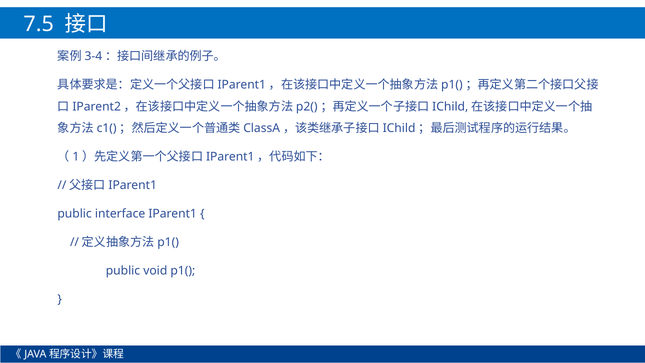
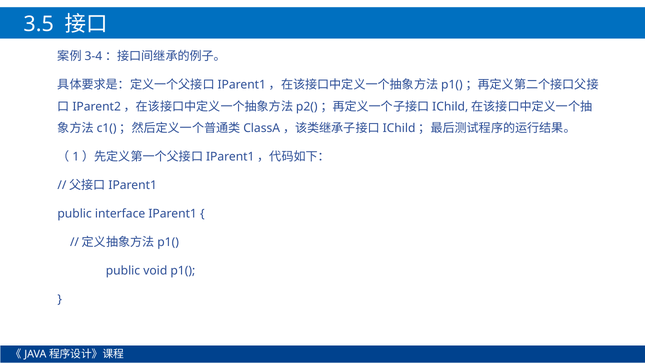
7.5: 7.5 -> 3.5
